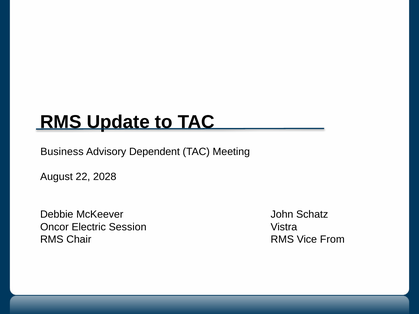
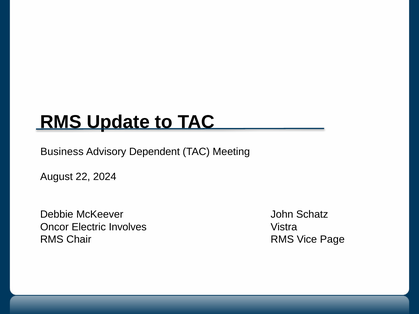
2028: 2028 -> 2024
Session: Session -> Involves
From: From -> Page
